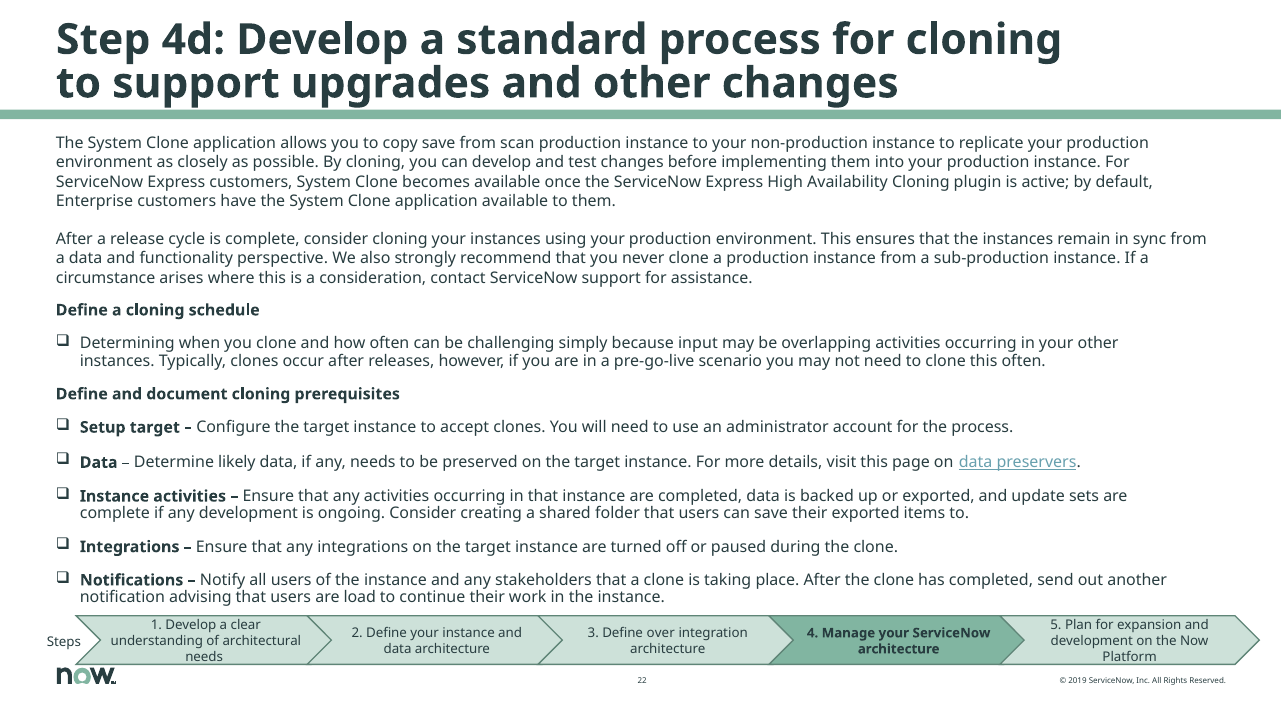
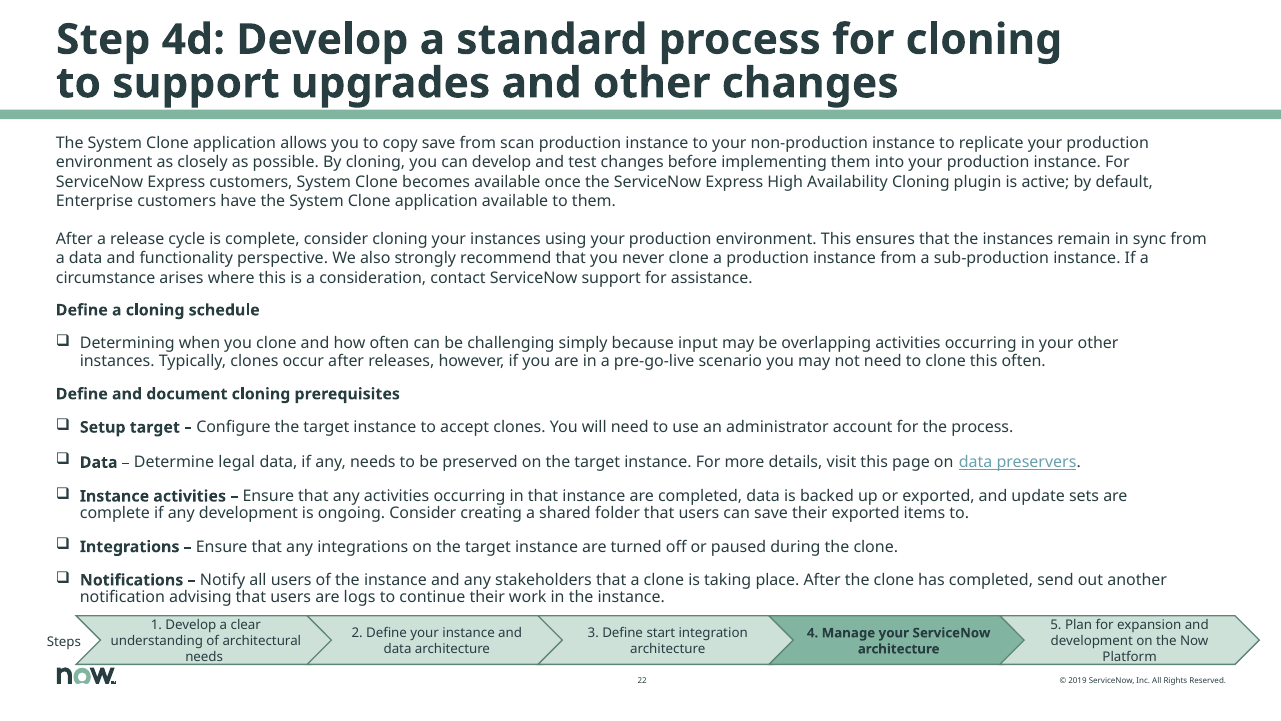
likely: likely -> legal
load: load -> logs
over: over -> start
